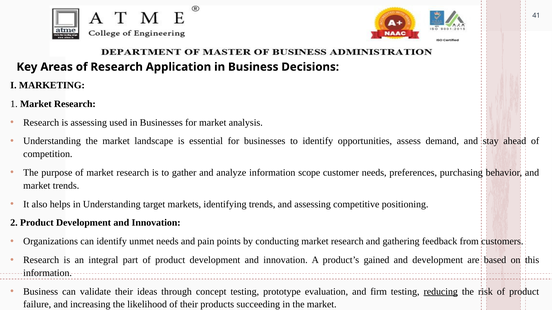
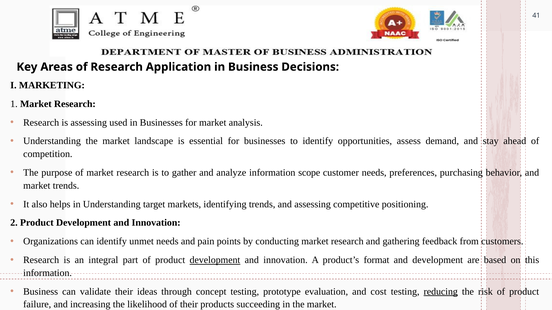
development at (215, 260) underline: none -> present
gained: gained -> format
firm: firm -> cost
